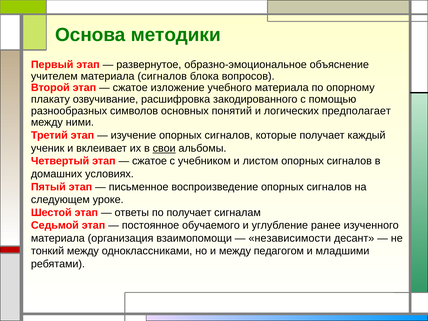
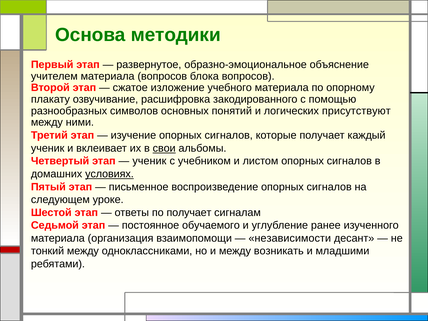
материала сигналов: сигналов -> вопросов
предполагает: предполагает -> присутствуют
сжатое at (150, 161): сжатое -> ученик
условиях underline: none -> present
педагогом: педагогом -> возникать
